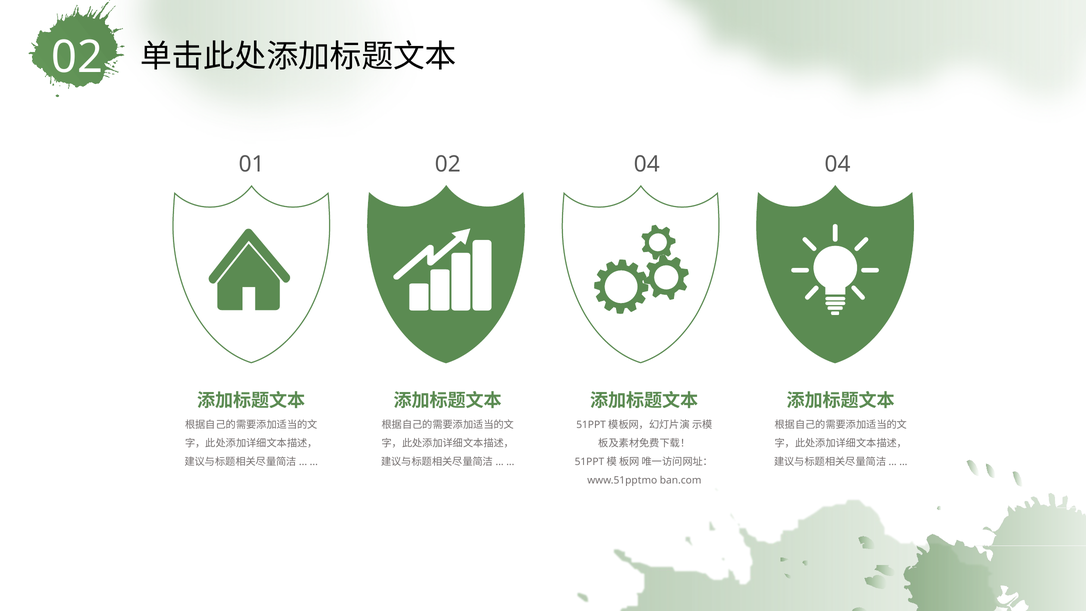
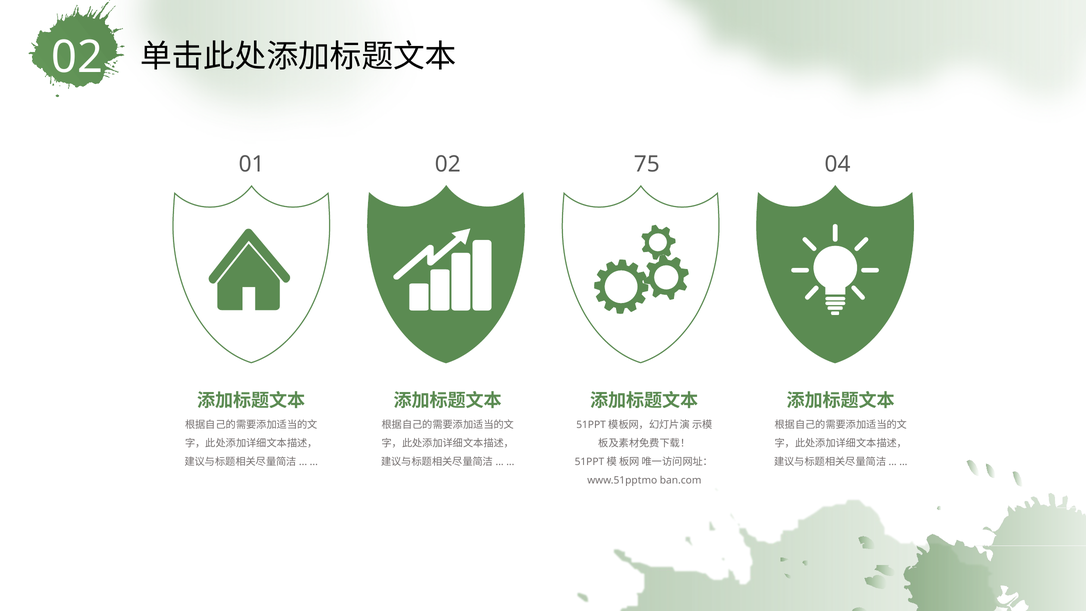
02 04: 04 -> 75
